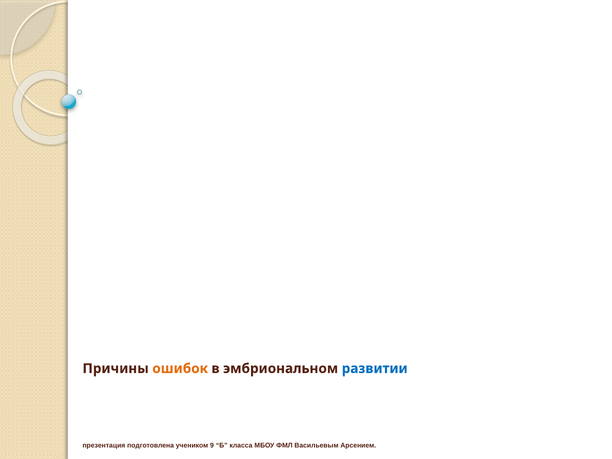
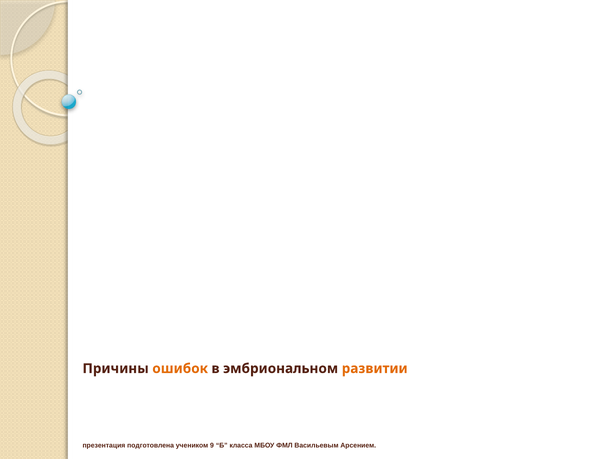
развитии colour: blue -> orange
